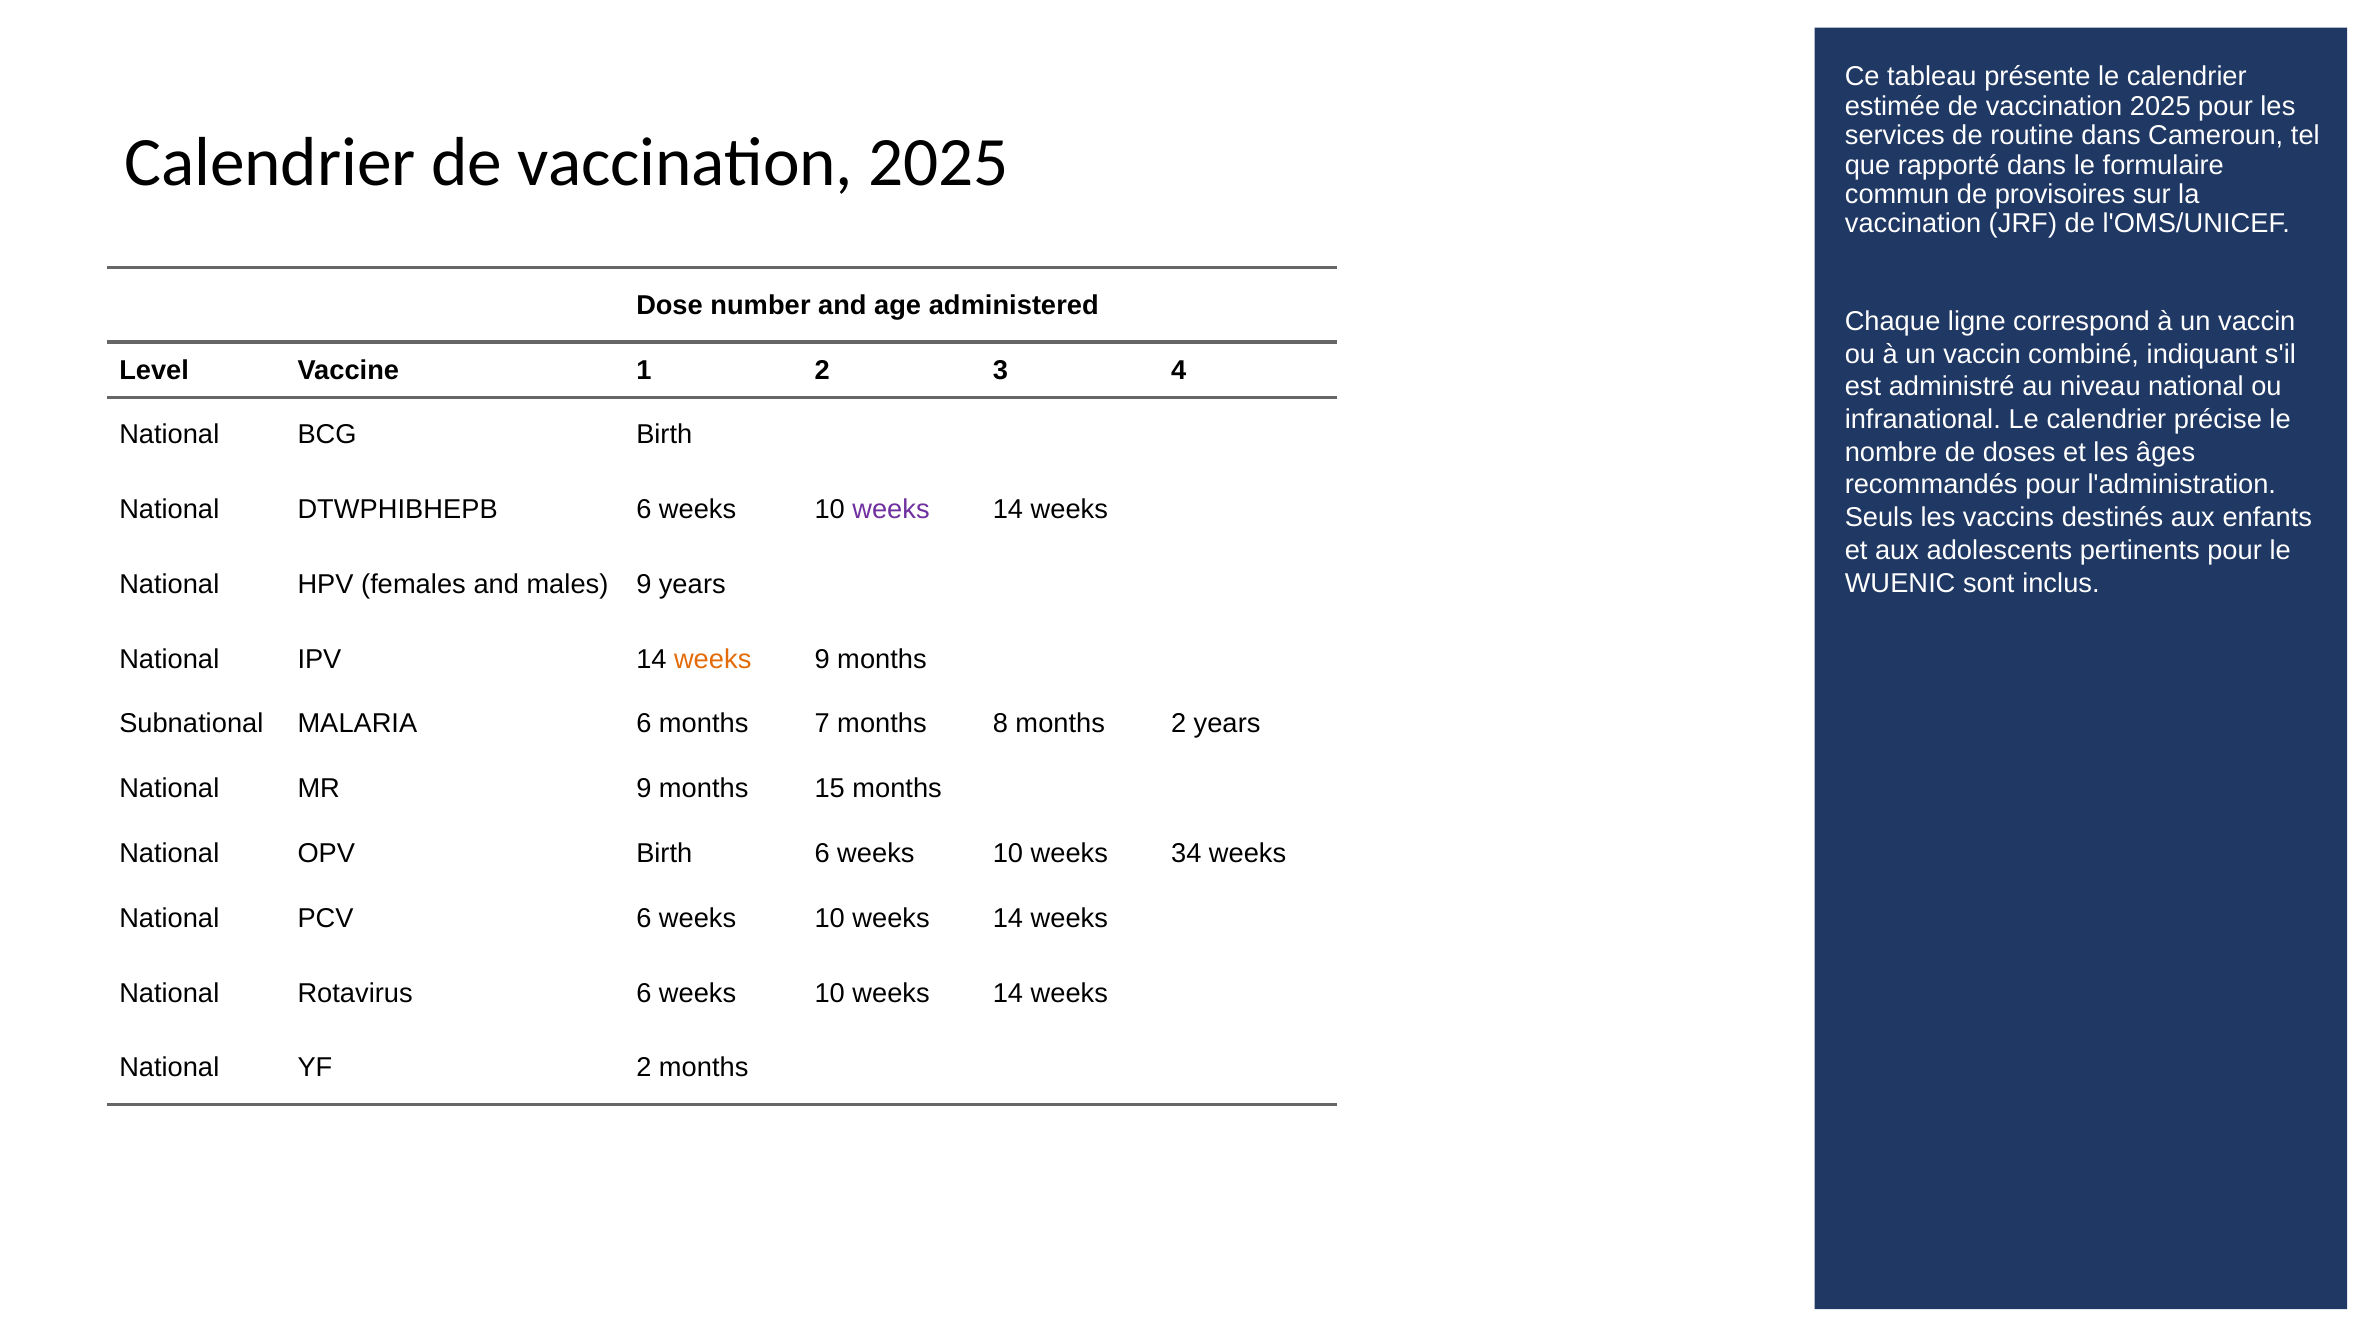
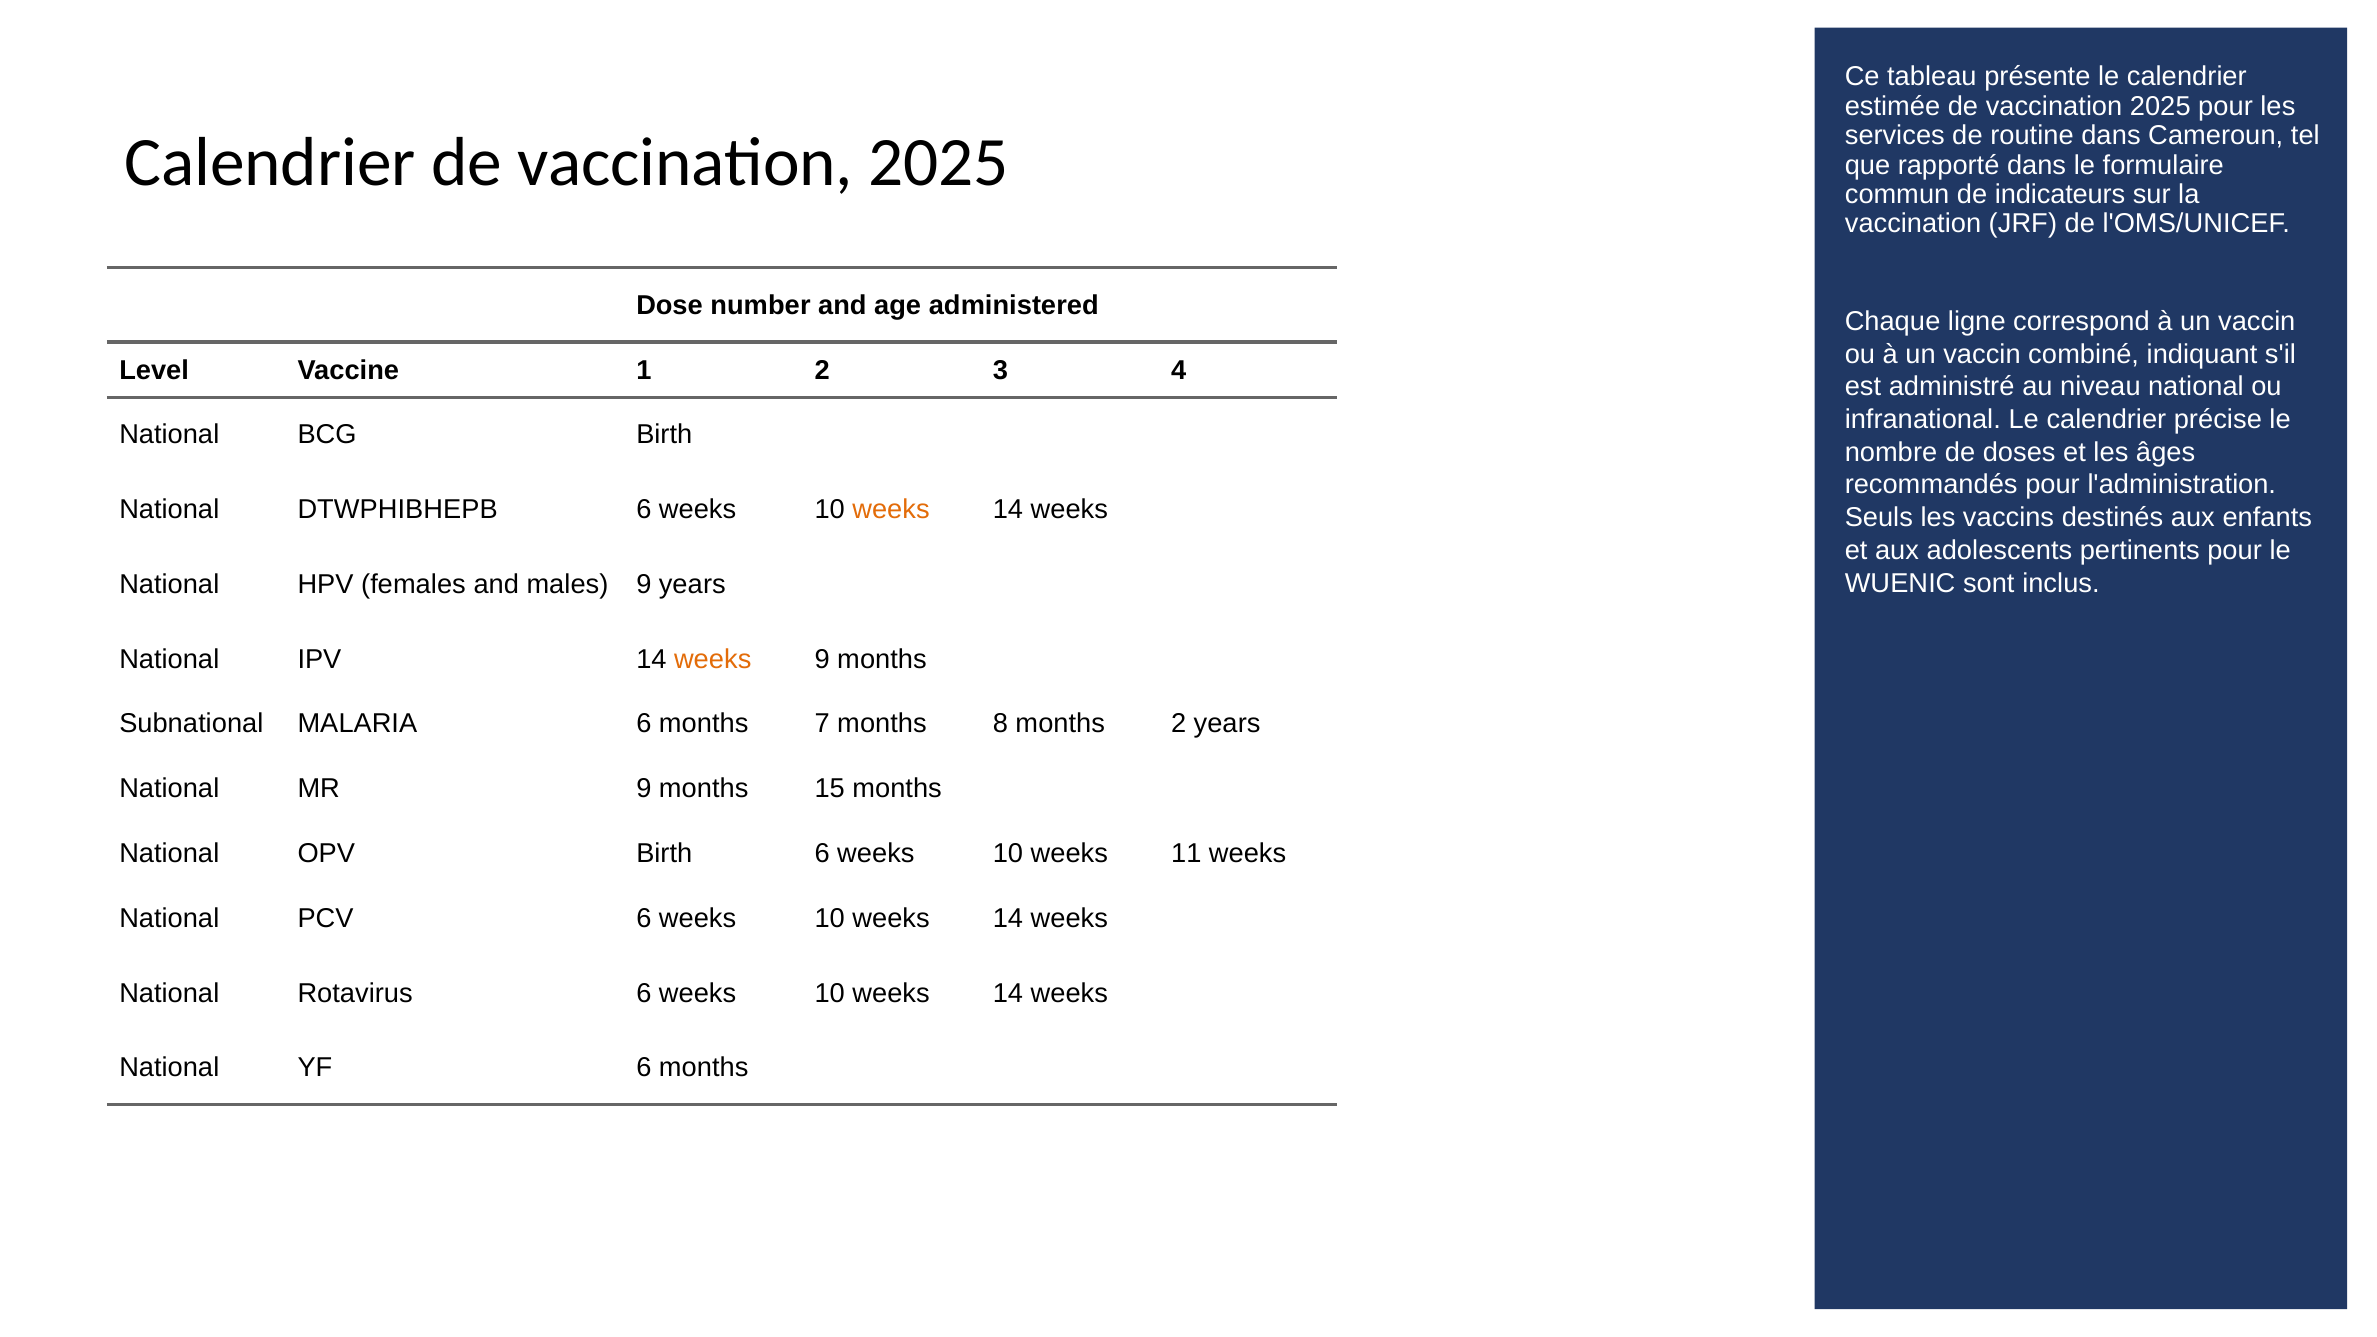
provisoires: provisoires -> indicateurs
weeks at (891, 510) colour: purple -> orange
34: 34 -> 11
YF 2: 2 -> 6
